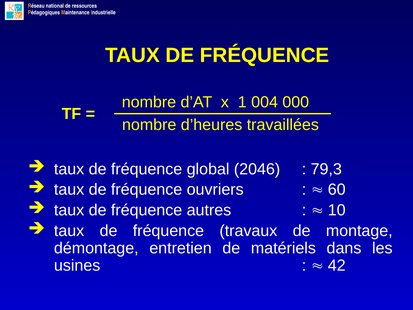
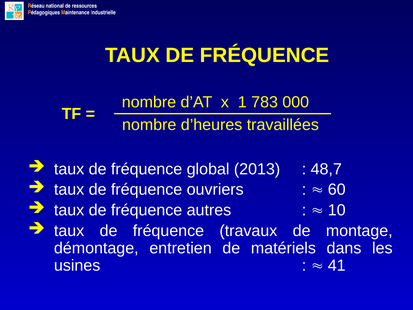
004: 004 -> 783
2046: 2046 -> 2013
79,3: 79,3 -> 48,7
42: 42 -> 41
